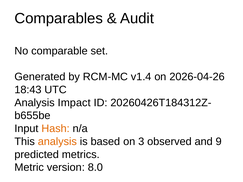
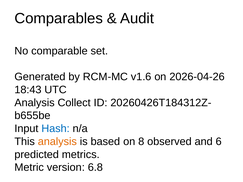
v1.4: v1.4 -> v1.6
Impact: Impact -> Collect
Hash colour: orange -> blue
3: 3 -> 8
9: 9 -> 6
8.0: 8.0 -> 6.8
